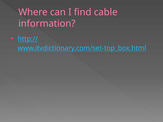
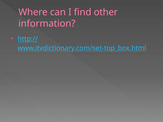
cable: cable -> other
